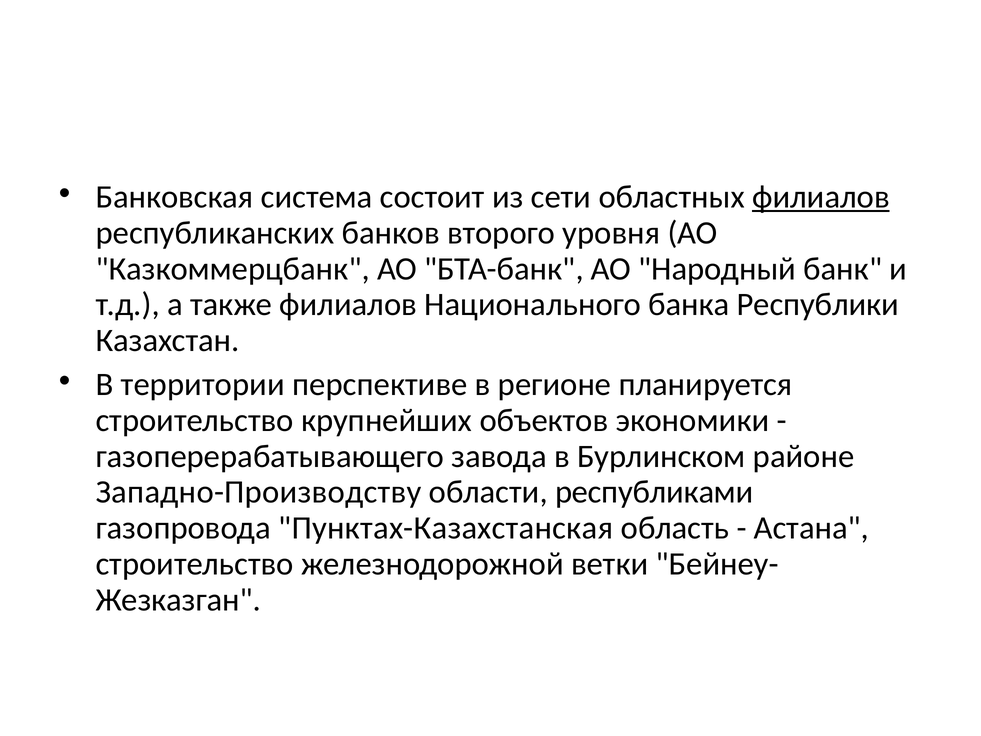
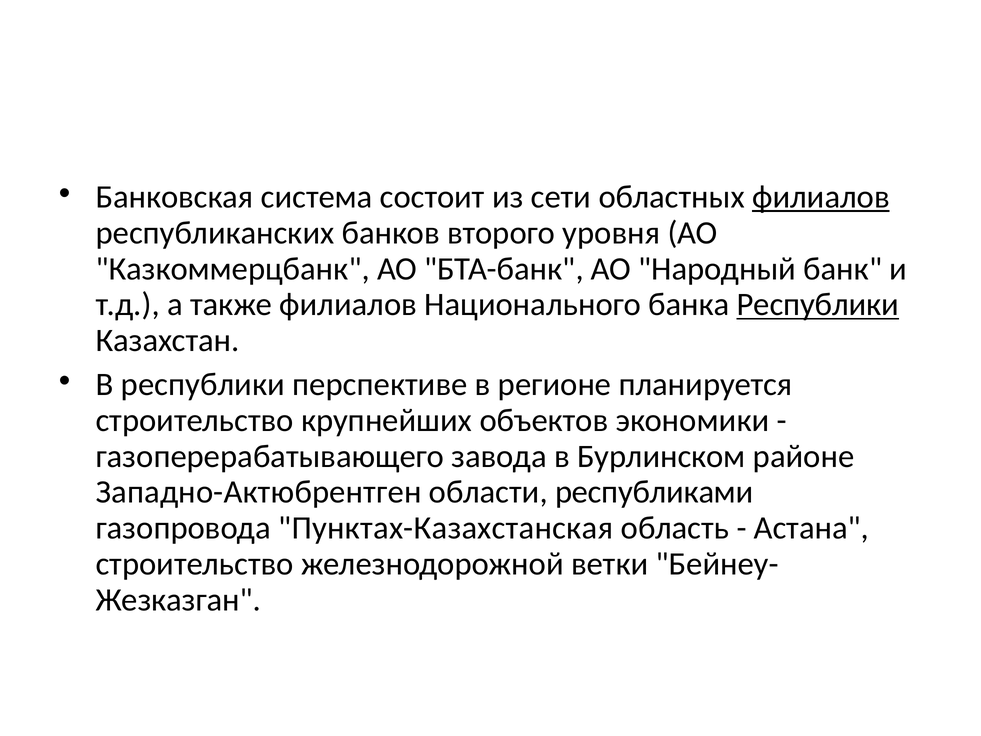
Республики at (818, 305) underline: none -> present
В территории: территории -> республики
Западно-Производству: Западно-Производству -> Западно-Актюбрентген
